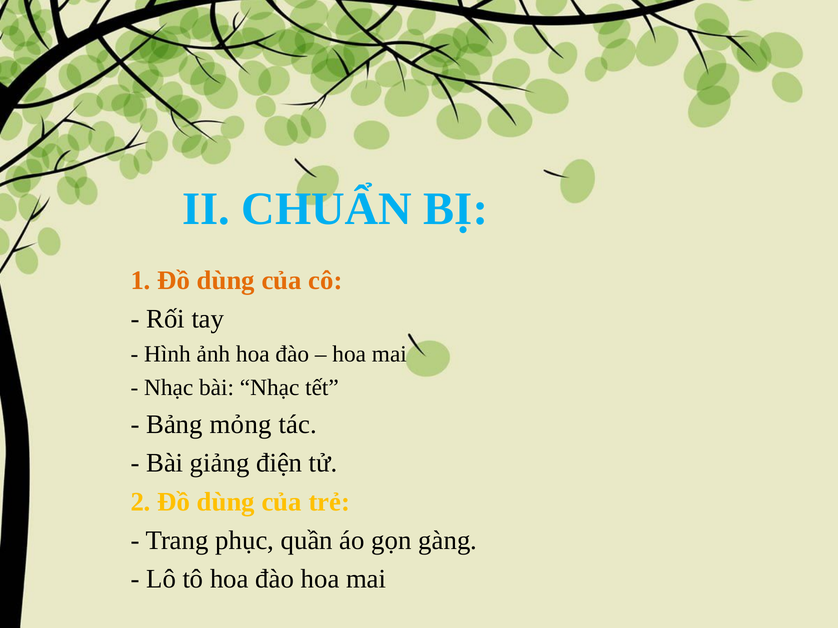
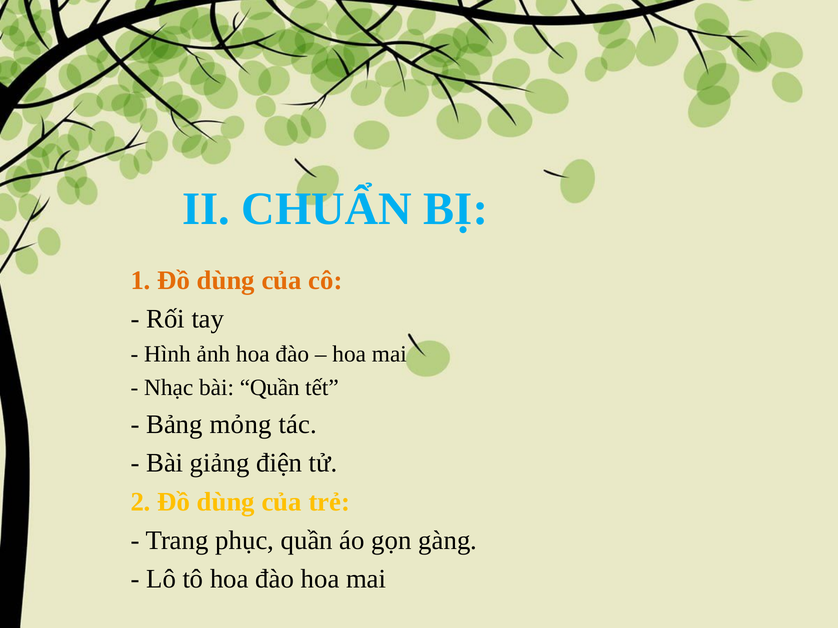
bài Nhạc: Nhạc -> Quần
